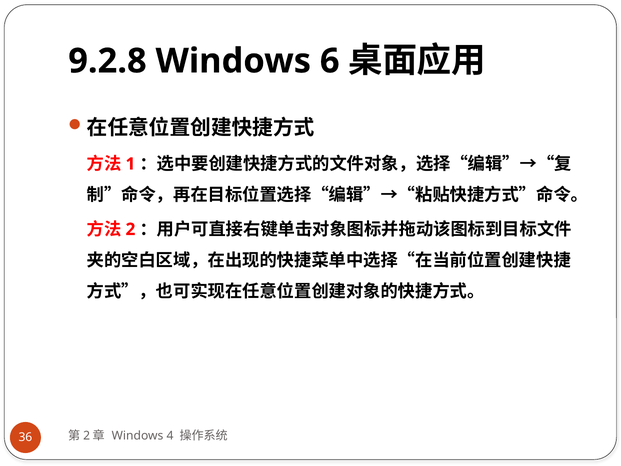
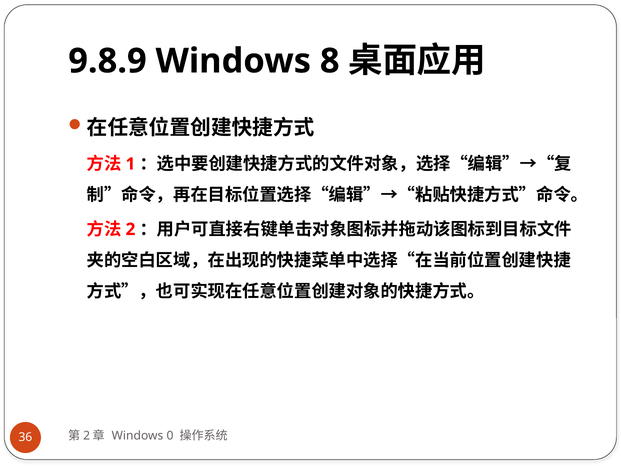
9.2.8: 9.2.8 -> 9.8.9
6: 6 -> 8
4: 4 -> 0
